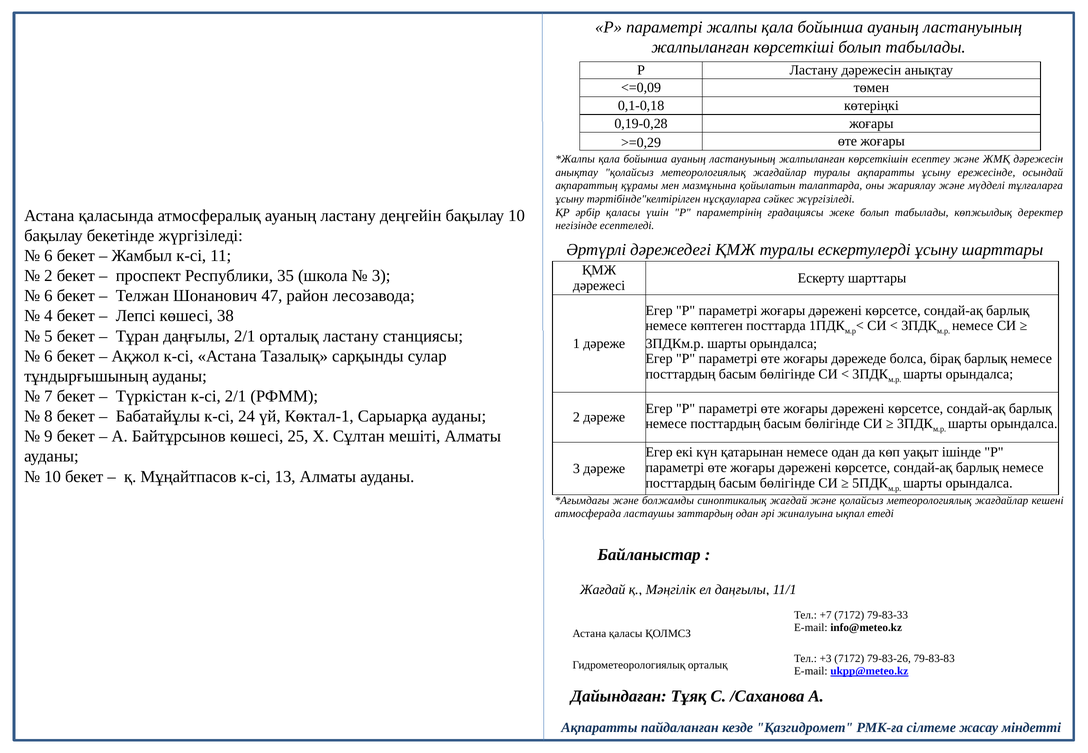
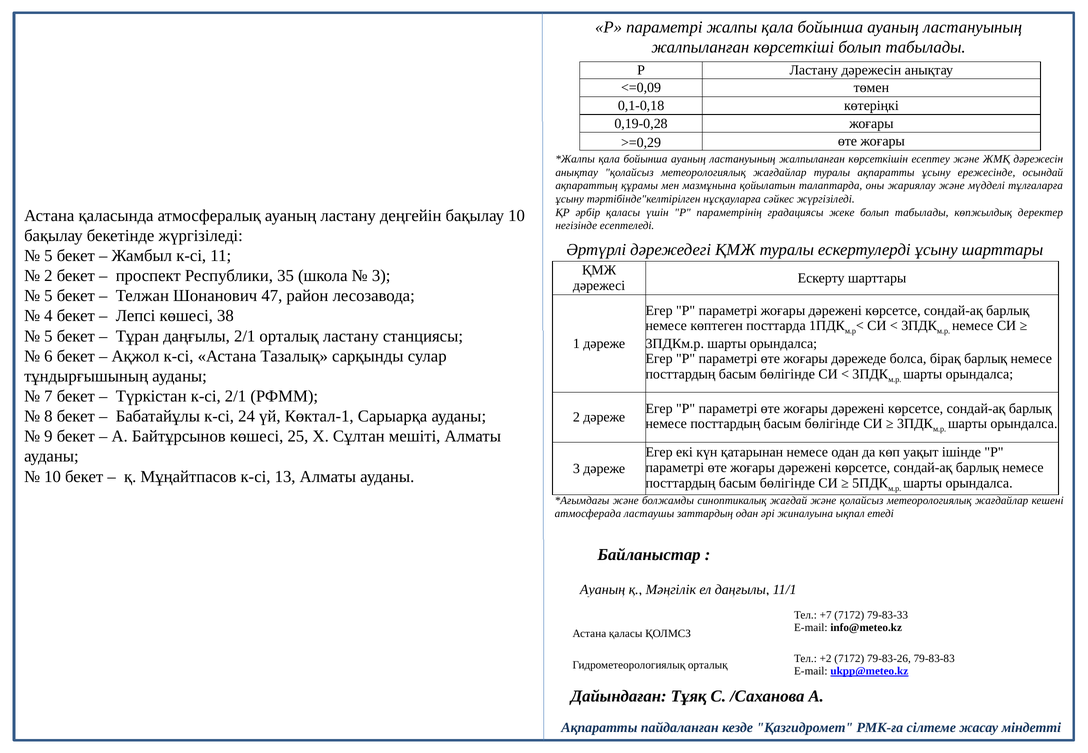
6 at (48, 256): 6 -> 5
6 at (48, 296): 6 -> 5
Жағдай at (603, 590): Жағдай -> Ауаның
+3: +3 -> +2
